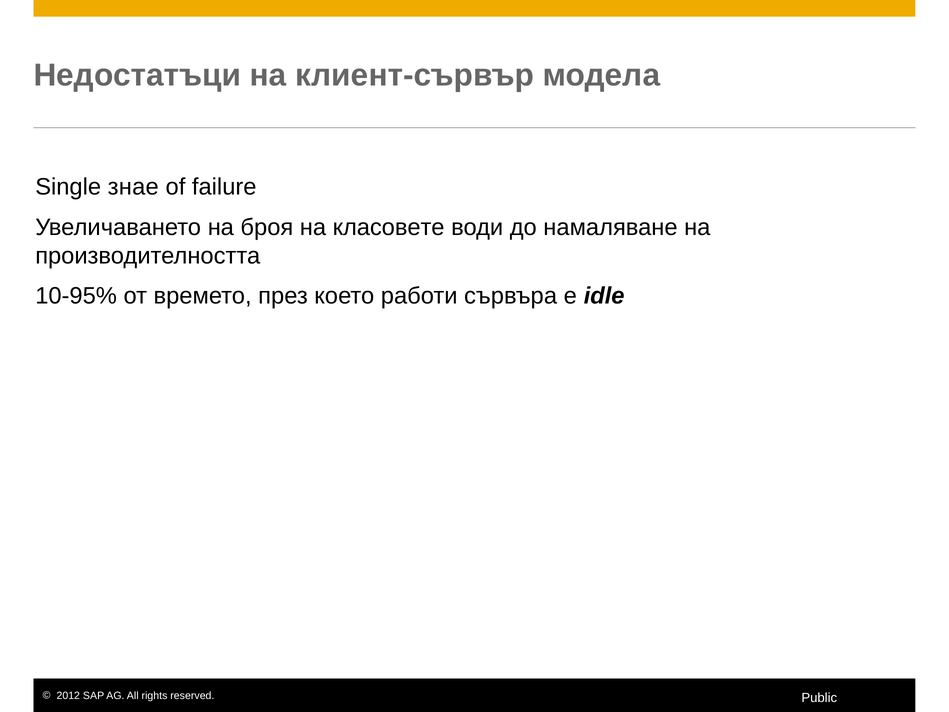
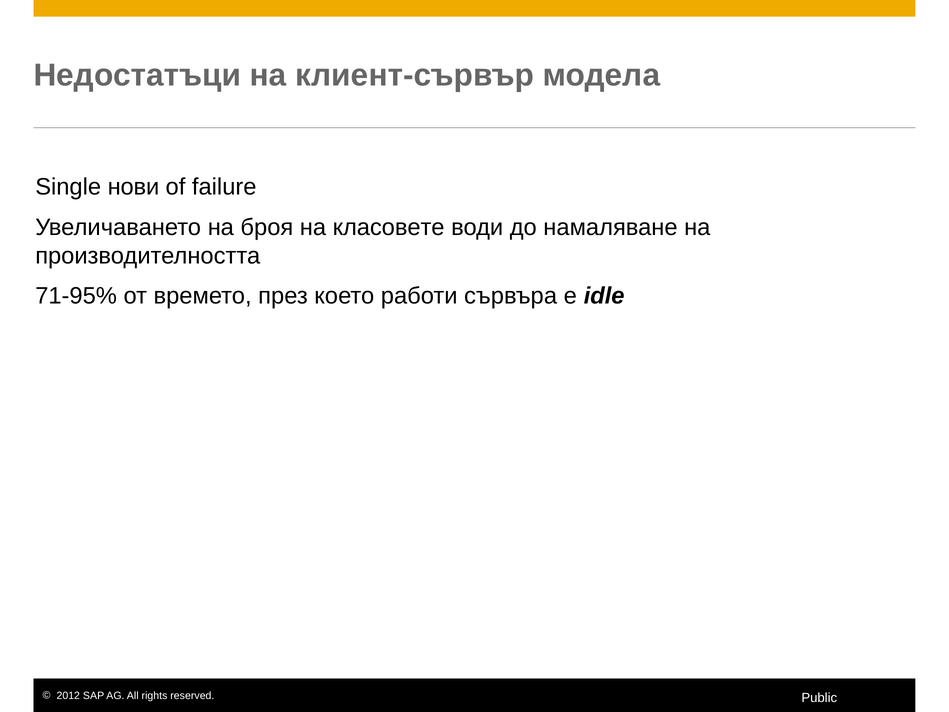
знае: знае -> нови
10-95%: 10-95% -> 71-95%
